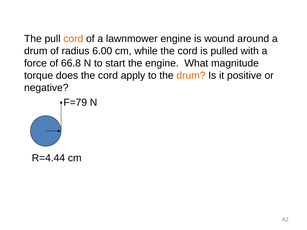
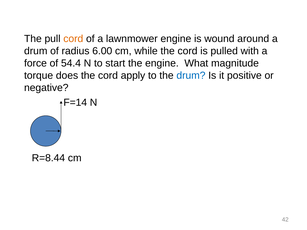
66.8: 66.8 -> 54.4
drum at (191, 76) colour: orange -> blue
F=79: F=79 -> F=14
R=4.44: R=4.44 -> R=8.44
